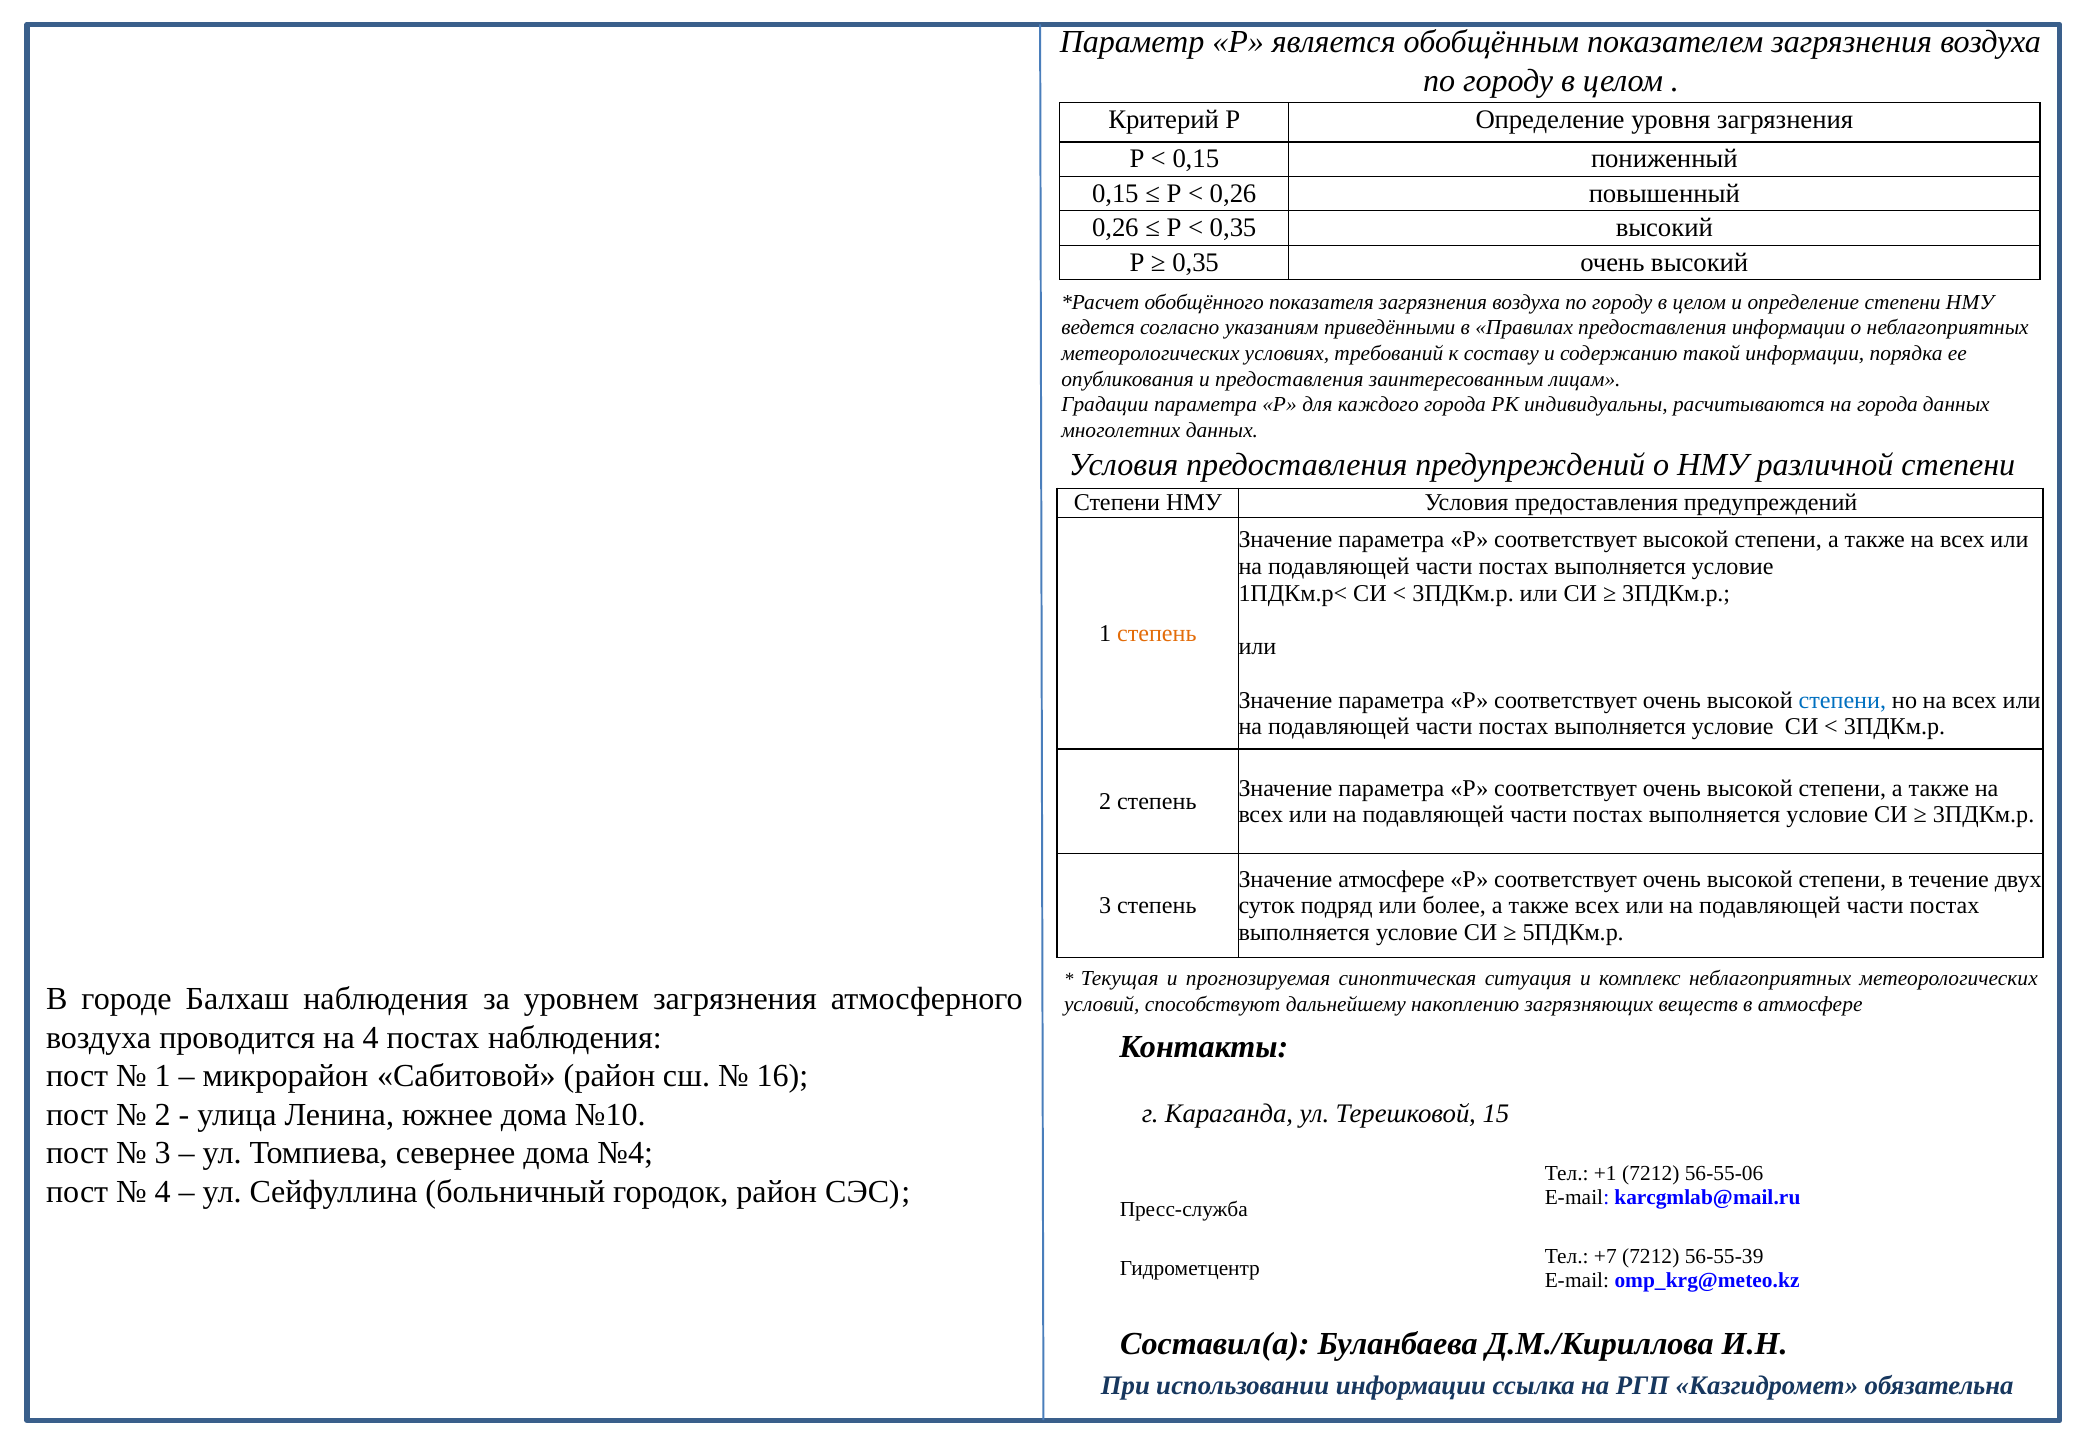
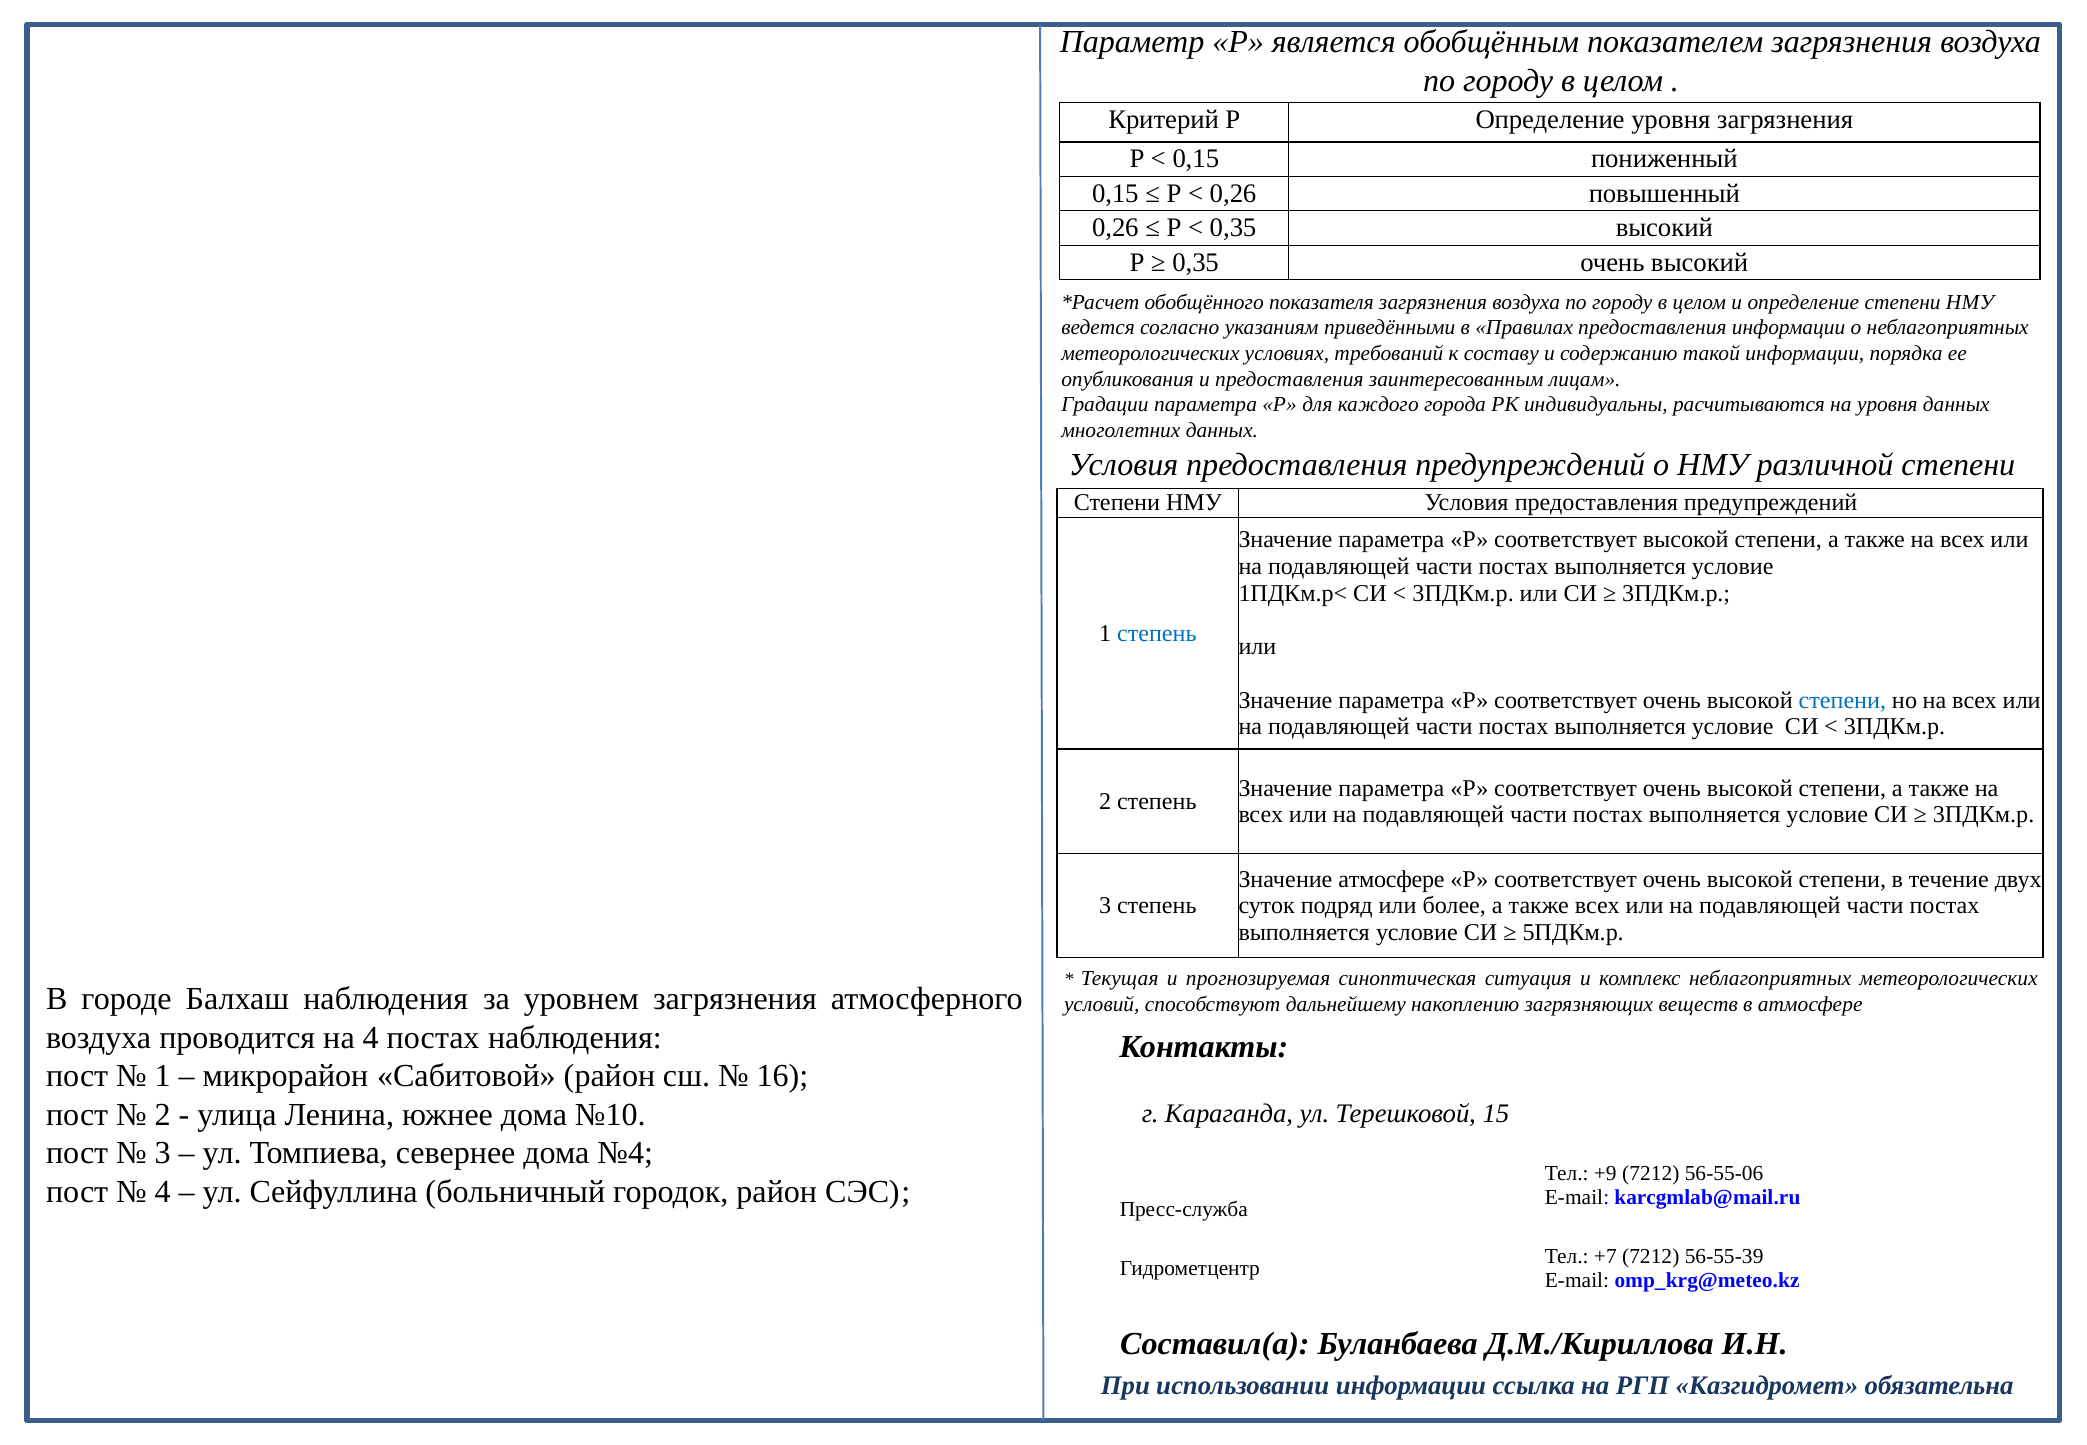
на города: города -> уровня
степень at (1157, 633) colour: orange -> blue
+1: +1 -> +9
